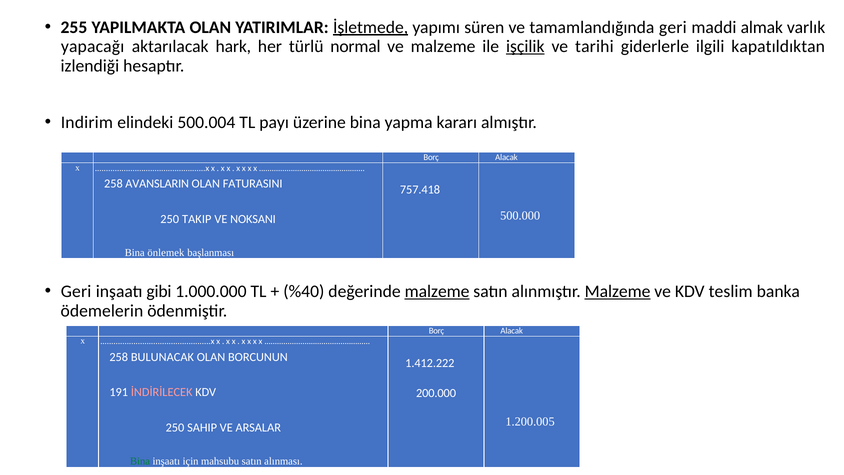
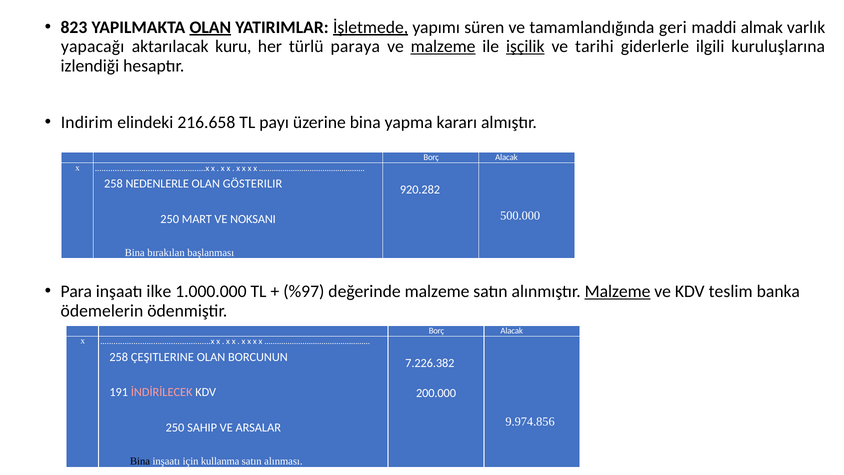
255: 255 -> 823
OLAN at (210, 27) underline: none -> present
hark: hark -> kuru
normal: normal -> paraya
malzeme at (443, 47) underline: none -> present
kapatıldıktan: kapatıldıktan -> kuruluşlarına
500.004: 500.004 -> 216.658
AVANSLARIN: AVANSLARIN -> NEDENLERLE
FATURASINI: FATURASINI -> GÖSTERILIR
757.418: 757.418 -> 920.282
TAKIP: TAKIP -> MART
önlemek: önlemek -> bırakılan
Geri at (76, 291): Geri -> Para
gibi: gibi -> ilke
%40: %40 -> %97
malzeme at (437, 291) underline: present -> none
BULUNACAK: BULUNACAK -> ÇEŞITLERINE
1.412.222: 1.412.222 -> 7.226.382
1.200.005: 1.200.005 -> 9.974.856
Bina at (140, 461) colour: green -> black
mahsubu: mahsubu -> kullanma
